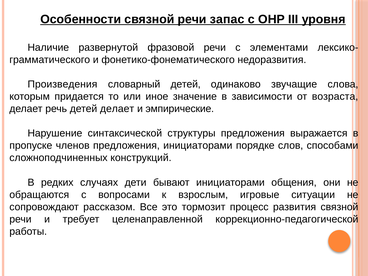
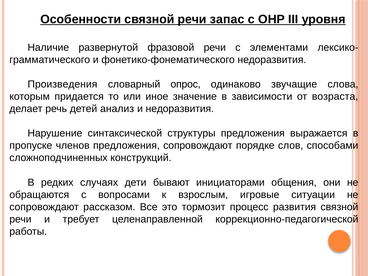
словарный детей: детей -> опрос
детей делает: делает -> анализ
и эмпирические: эмпирические -> недоразвития
предложения инициаторами: инициаторами -> сопровождают
